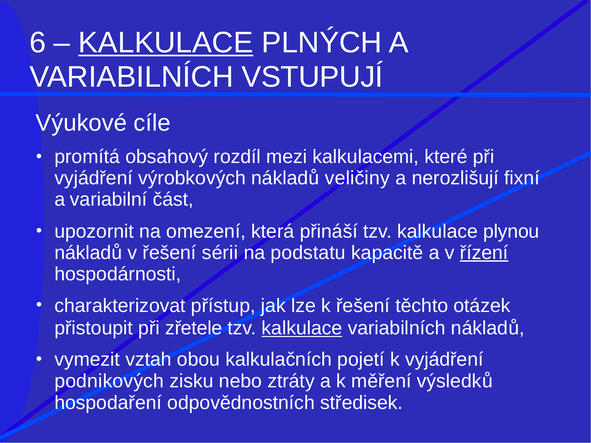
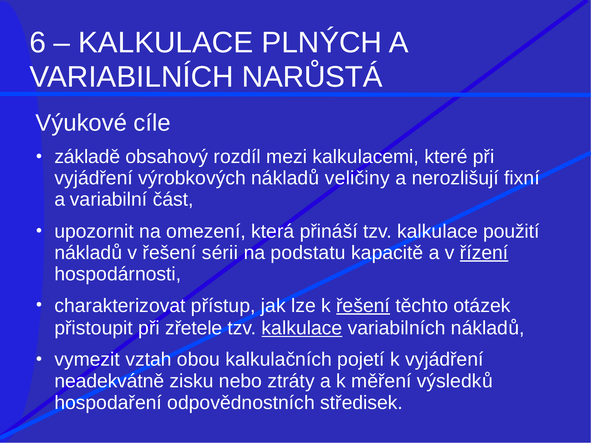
KALKULACE at (166, 43) underline: present -> none
VSTUPUJÍ: VSTUPUJÍ -> NARŮSTÁ
promítá: promítá -> základě
plynou: plynou -> použití
řešení at (363, 306) underline: none -> present
podnikových: podnikových -> neadekvátně
